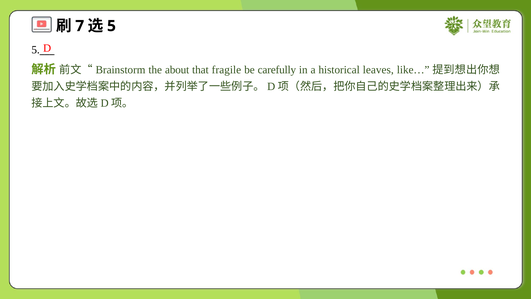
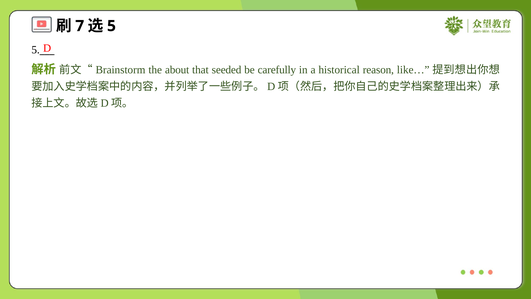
fragile: fragile -> seeded
leaves: leaves -> reason
